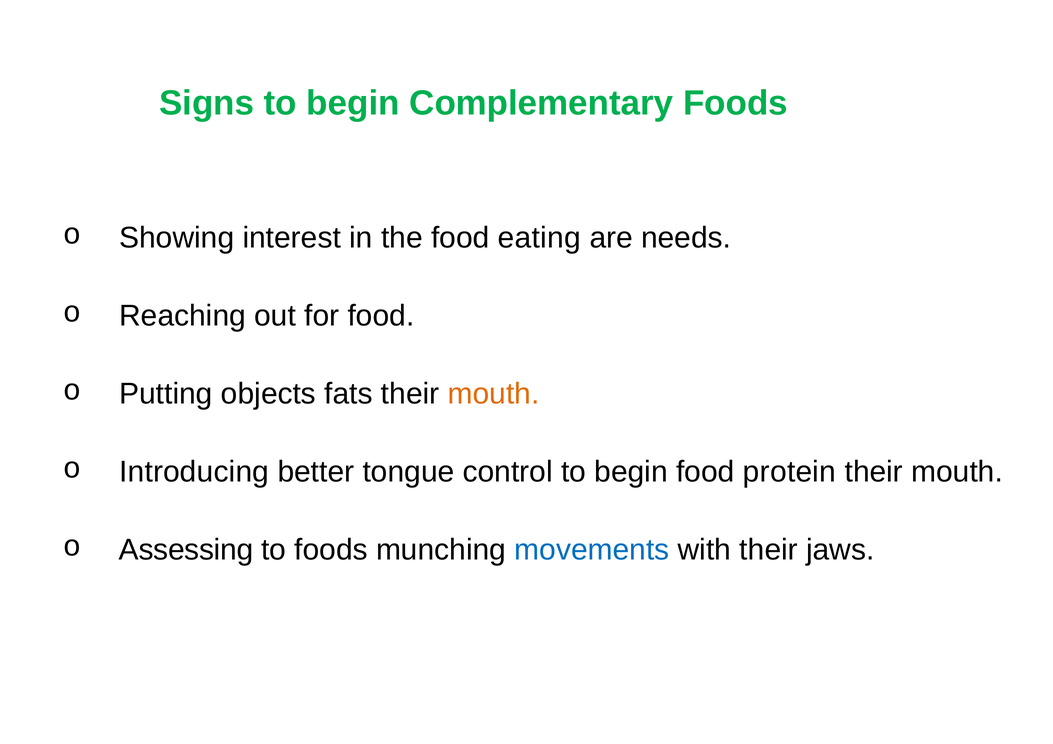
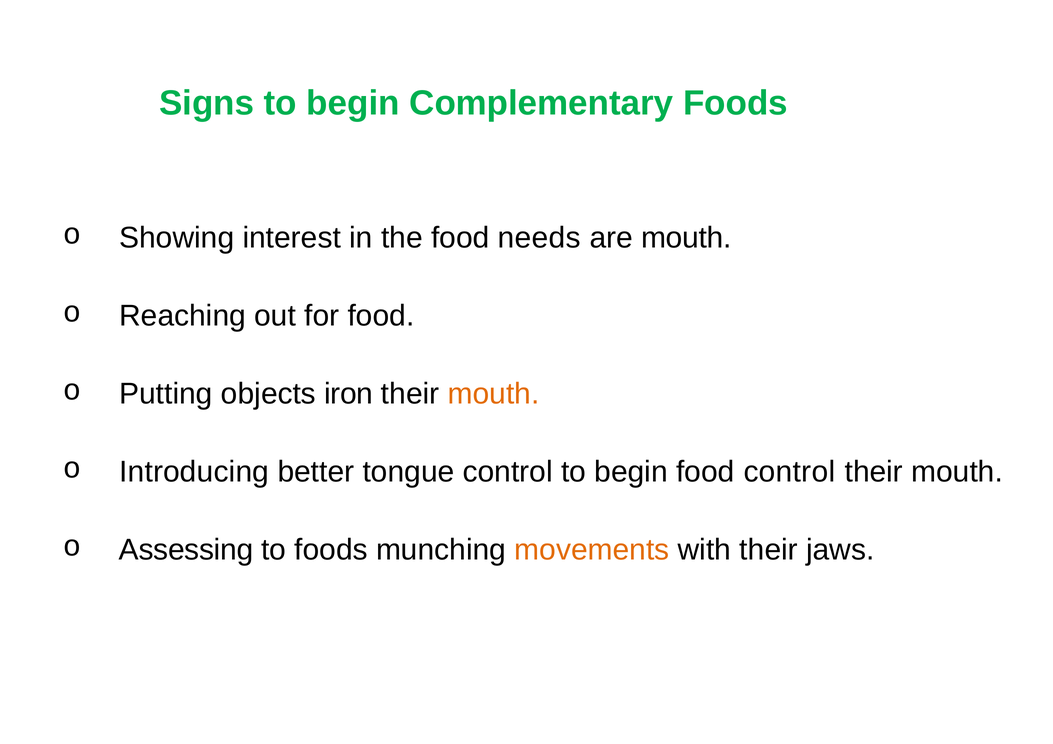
eating: eating -> needs
are needs: needs -> mouth
fats: fats -> iron
food protein: protein -> control
movements colour: blue -> orange
